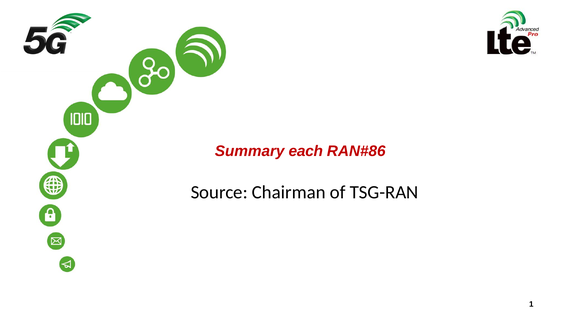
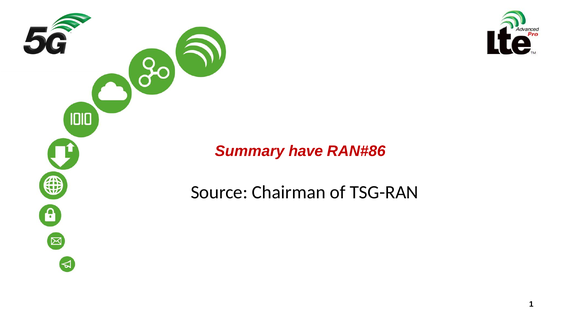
each: each -> have
